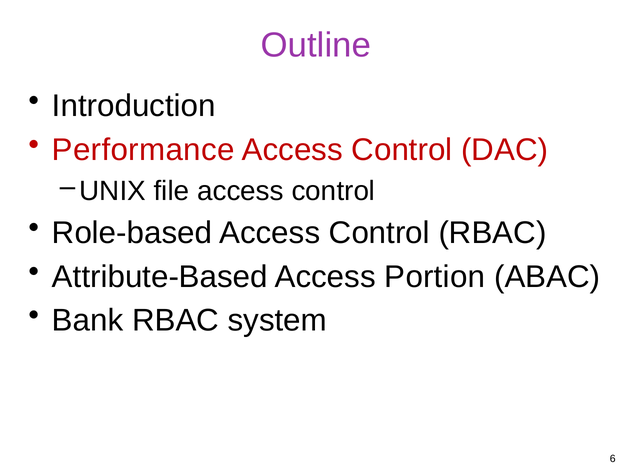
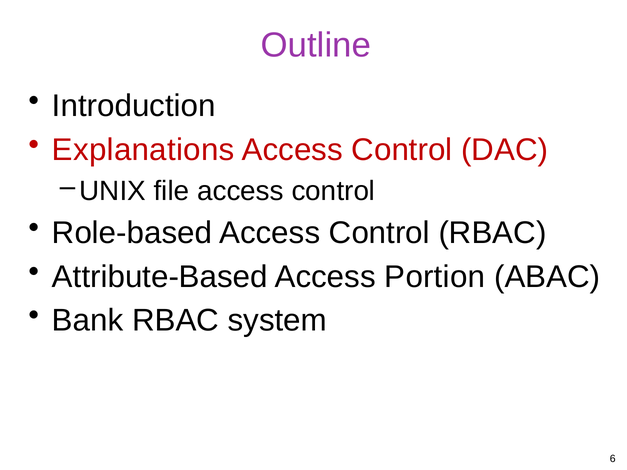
Performance: Performance -> Explanations
